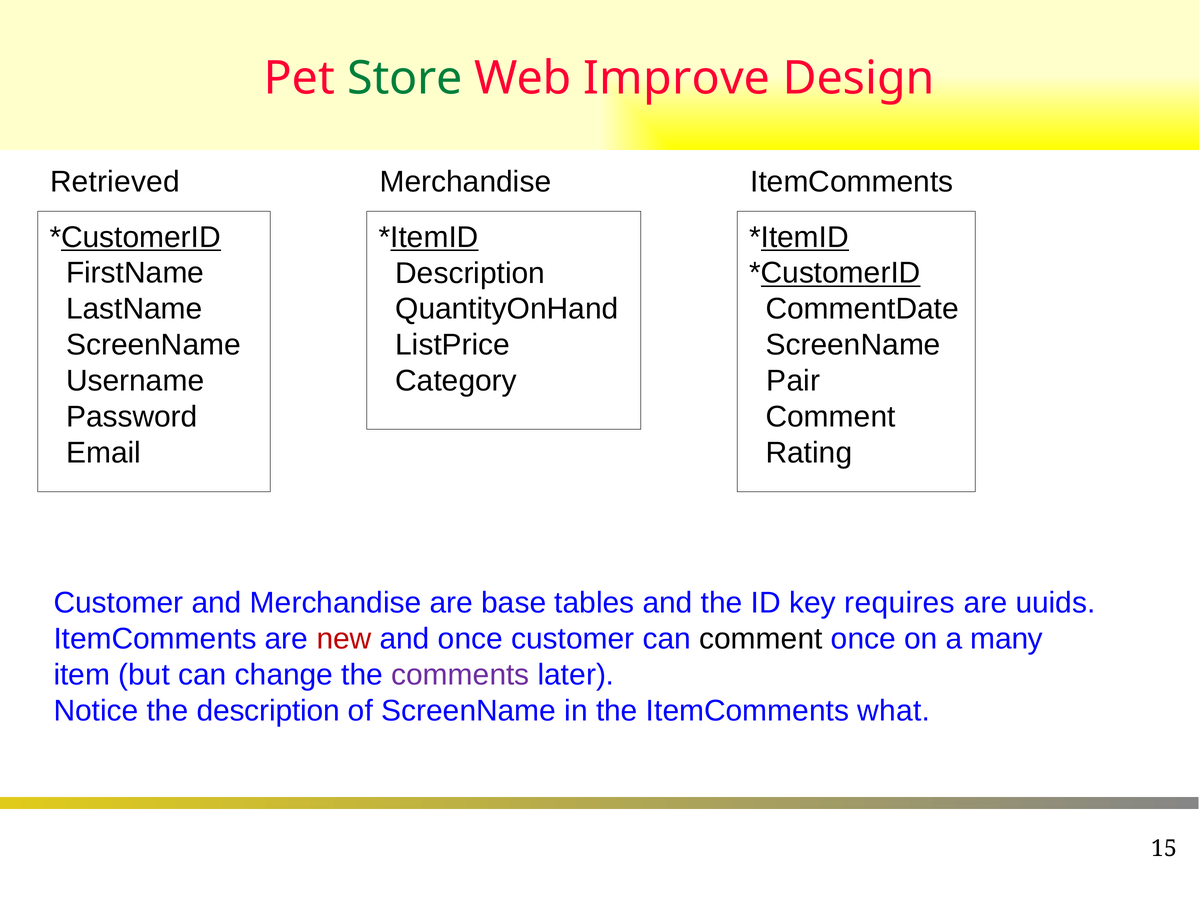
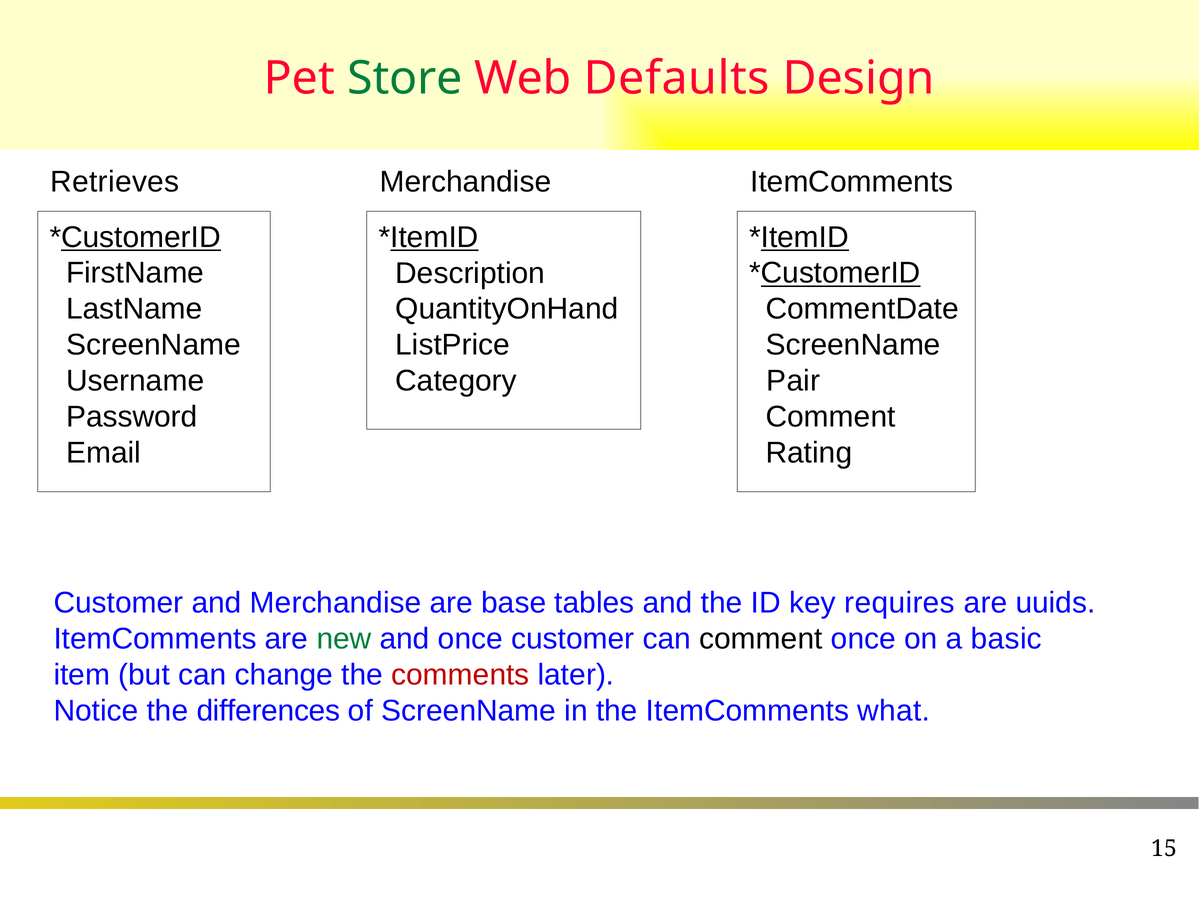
Improve: Improve -> Defaults
Retrieved: Retrieved -> Retrieves
new colour: red -> green
many: many -> basic
comments colour: purple -> red
the description: description -> differences
